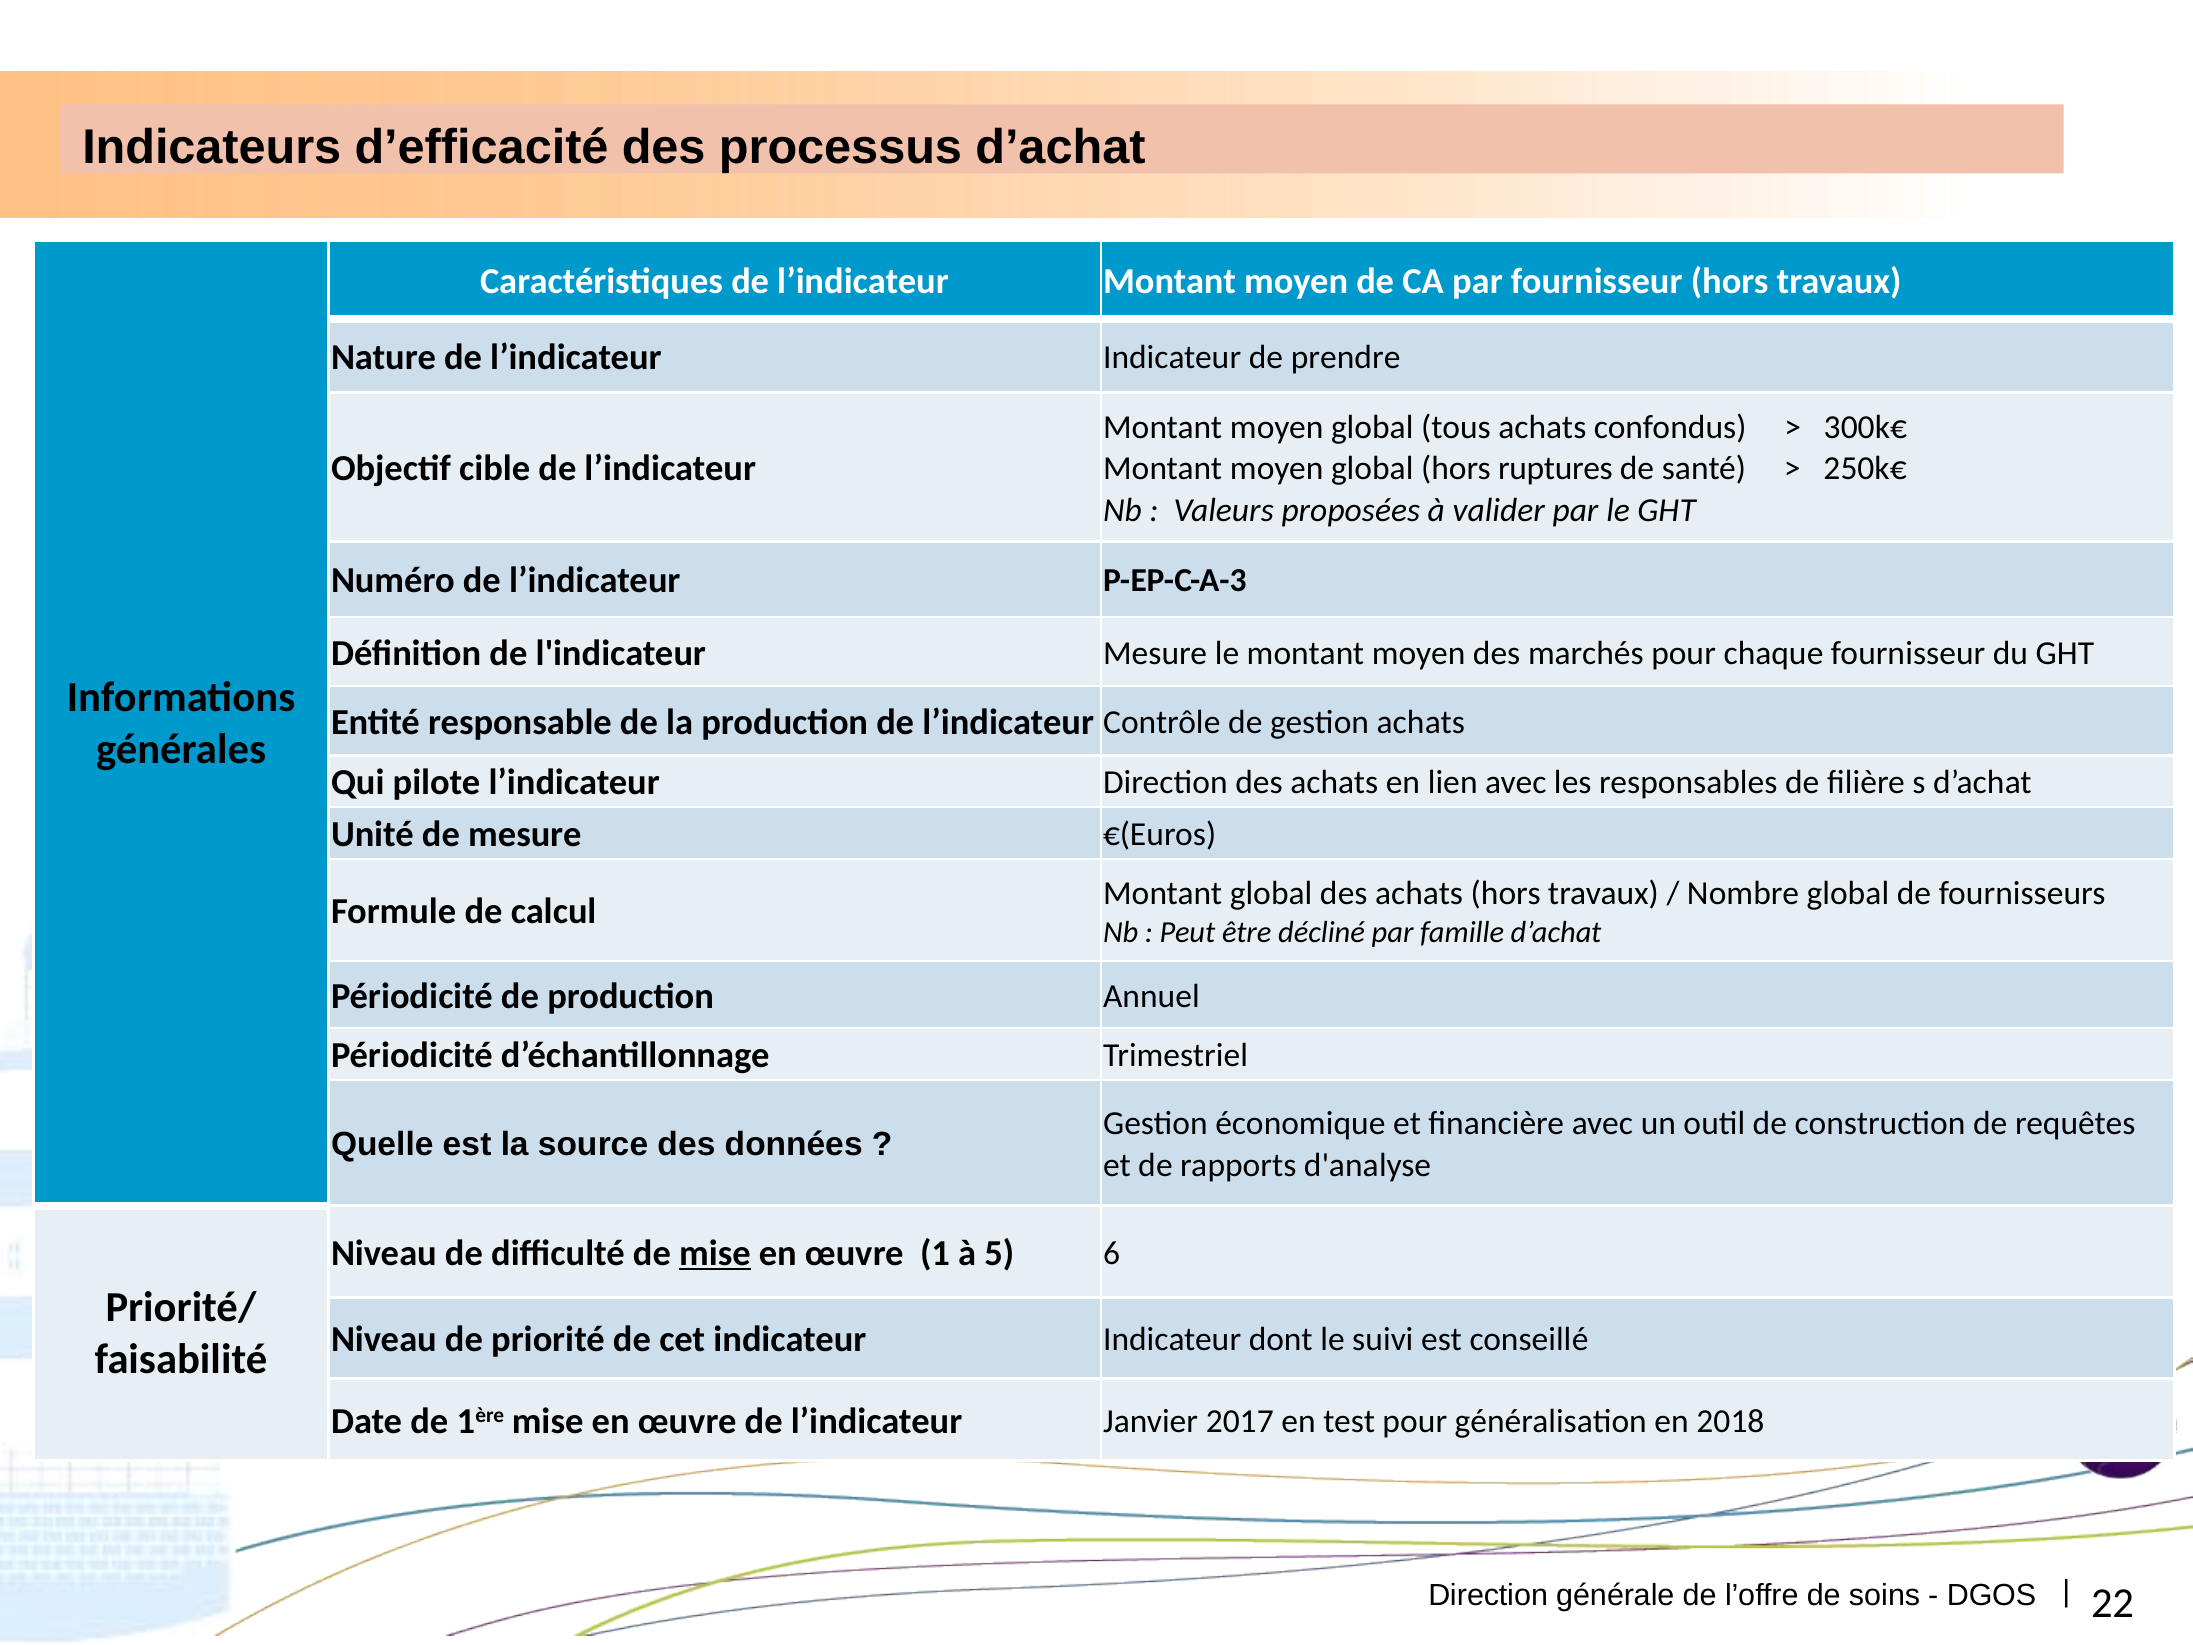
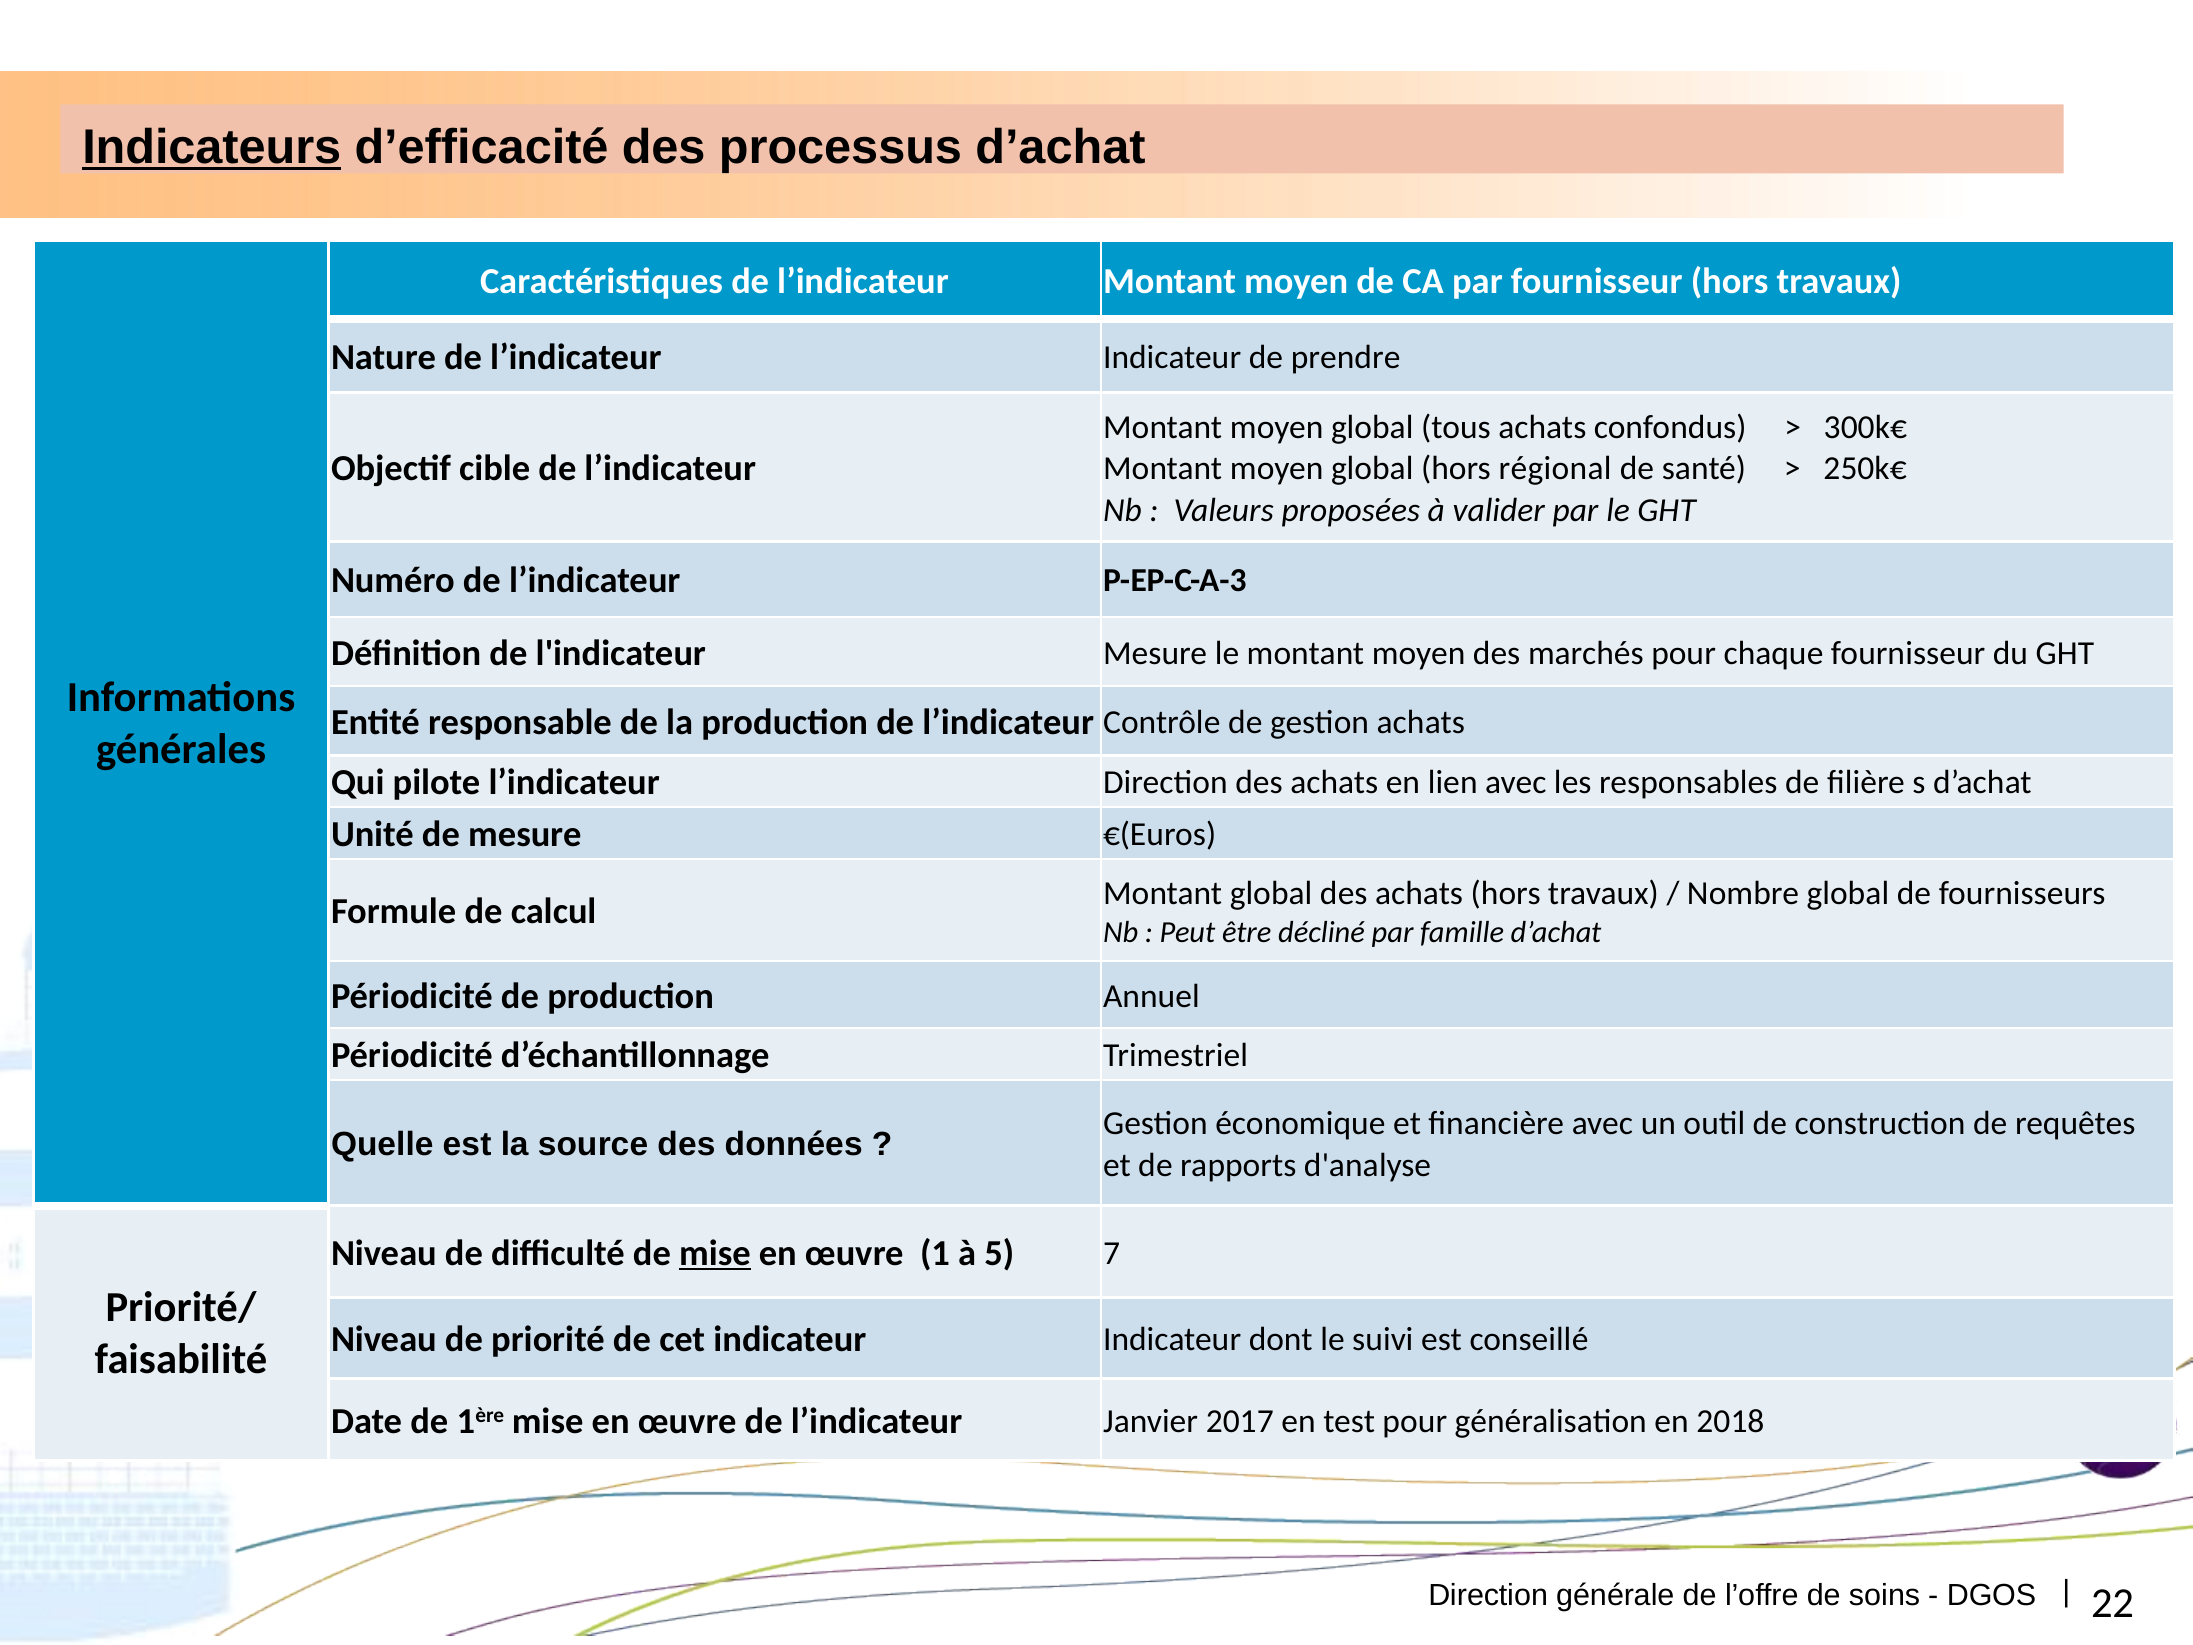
Indicateurs underline: none -> present
ruptures: ruptures -> régional
6: 6 -> 7
